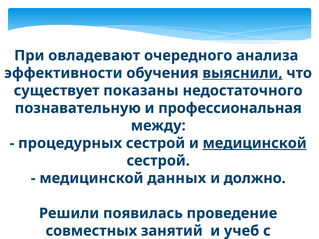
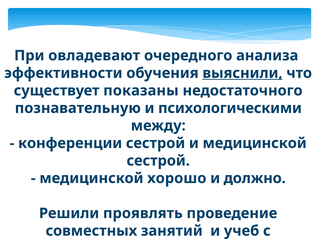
профессиональная: профессиональная -> психологическими
процедурных: процедурных -> конференции
медицинской at (255, 143) underline: present -> none
данных: данных -> хорошо
появилась: появилась -> проявлять
